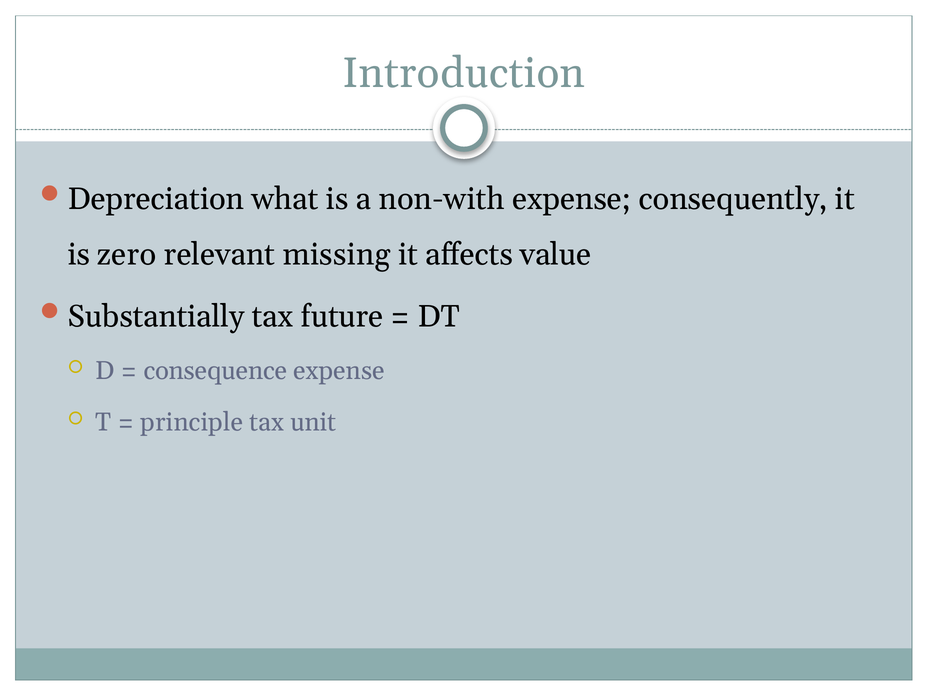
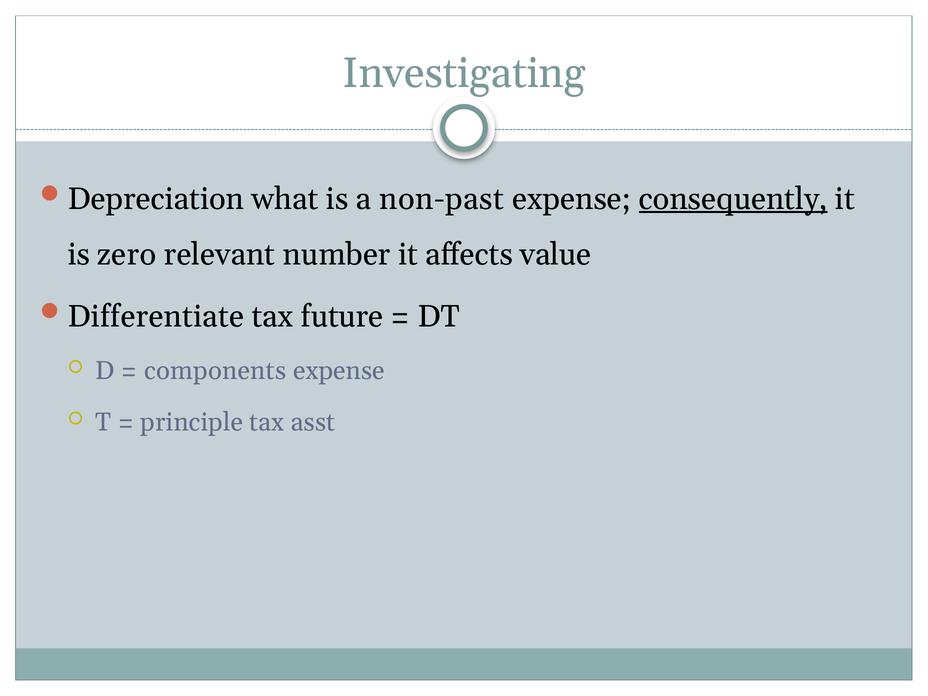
Introduction: Introduction -> Investigating
non-with: non-with -> non-past
consequently underline: none -> present
missing: missing -> number
Substantially: Substantially -> Differentiate
consequence: consequence -> components
unit: unit -> asst
